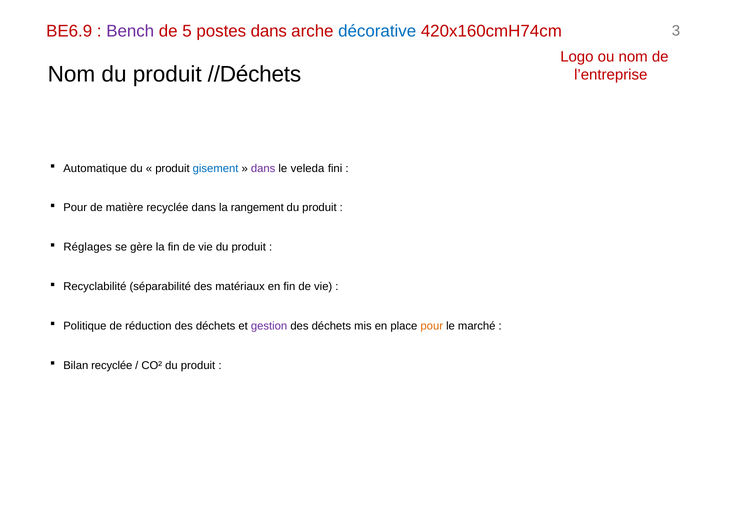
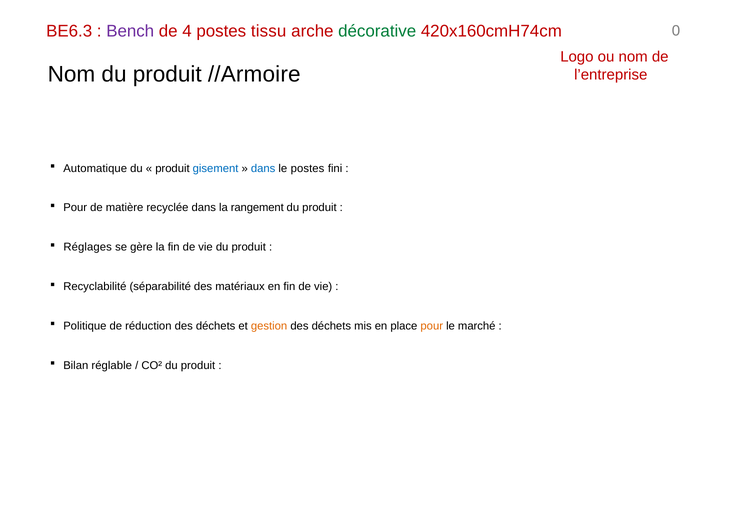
BE6.9: BE6.9 -> BE6.3
5: 5 -> 4
postes dans: dans -> tissu
décorative colour: blue -> green
3: 3 -> 0
//Déchets: //Déchets -> //Armoire
dans at (263, 168) colour: purple -> blue
le veleda: veleda -> postes
gestion colour: purple -> orange
Bilan recyclée: recyclée -> réglable
